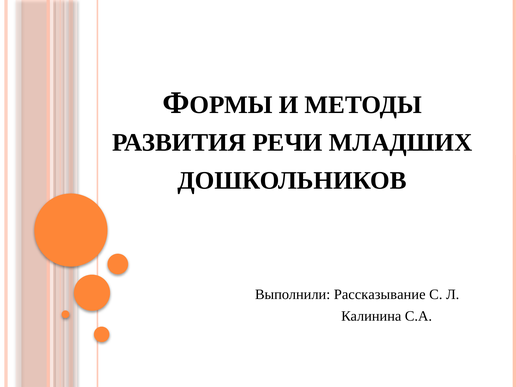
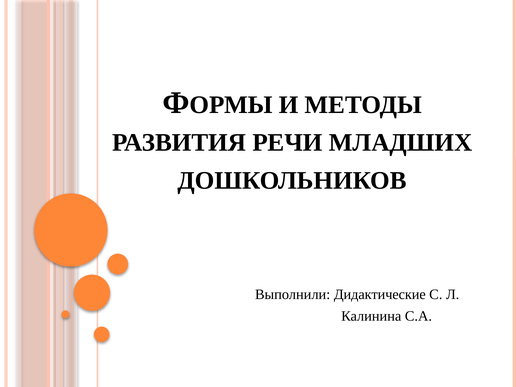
Рассказывание: Рассказывание -> Дидактические
